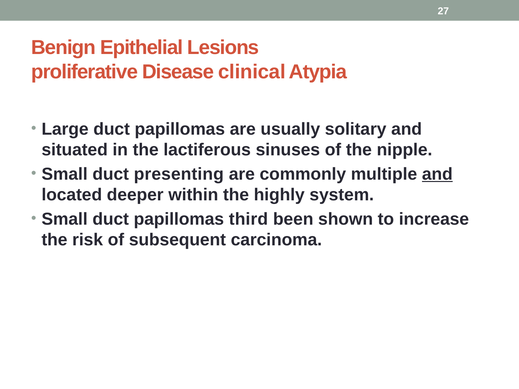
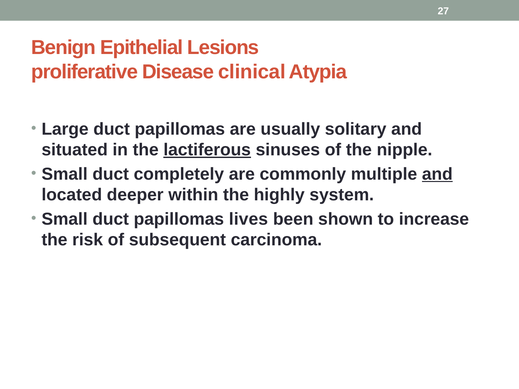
lactiferous underline: none -> present
presenting: presenting -> completely
third: third -> lives
